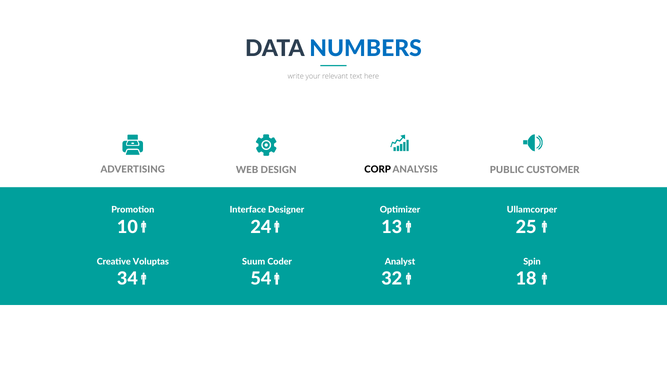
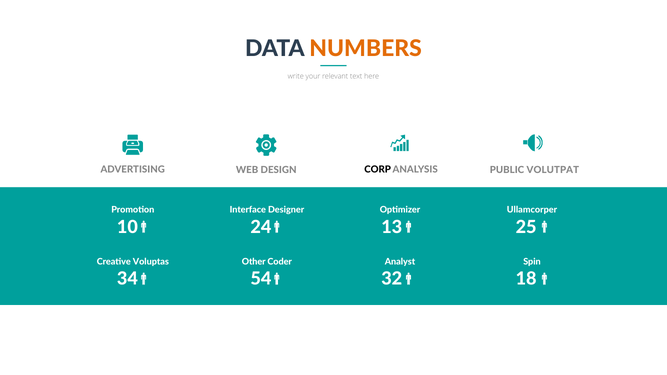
NUMBERS colour: blue -> orange
CUSTOMER: CUSTOMER -> VOLUTPAT
Suum: Suum -> Other
